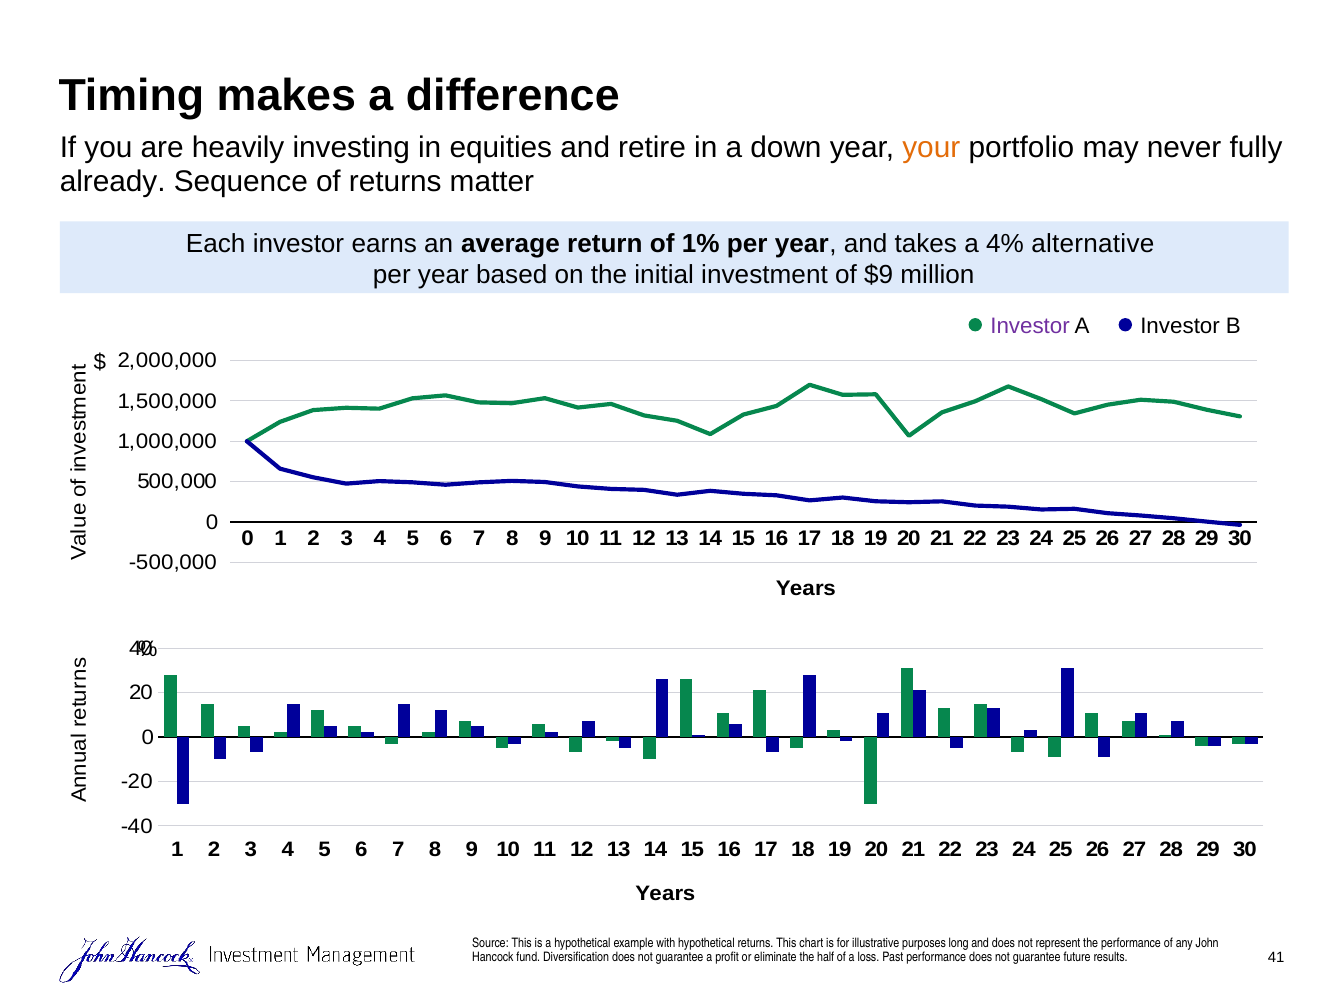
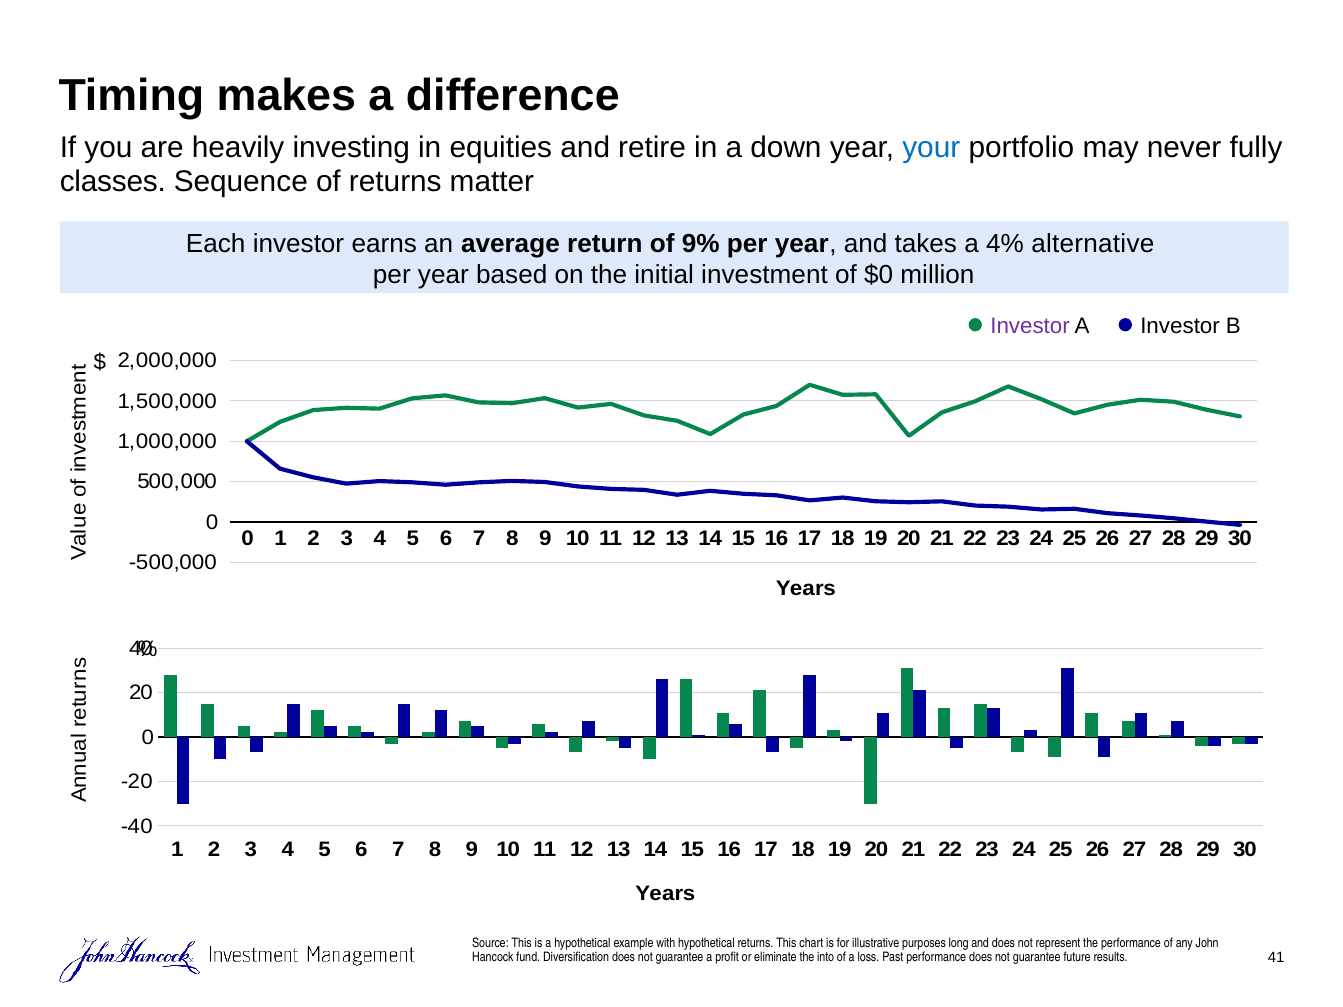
your colour: orange -> blue
already: already -> classes
1%: 1% -> 9%
$9: $9 -> $0
half: half -> into
